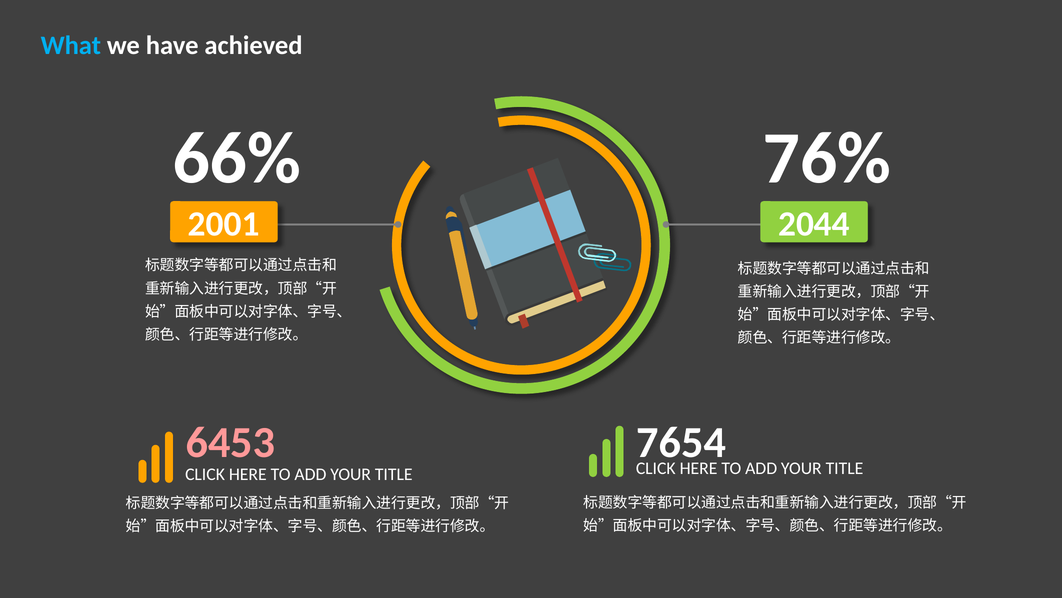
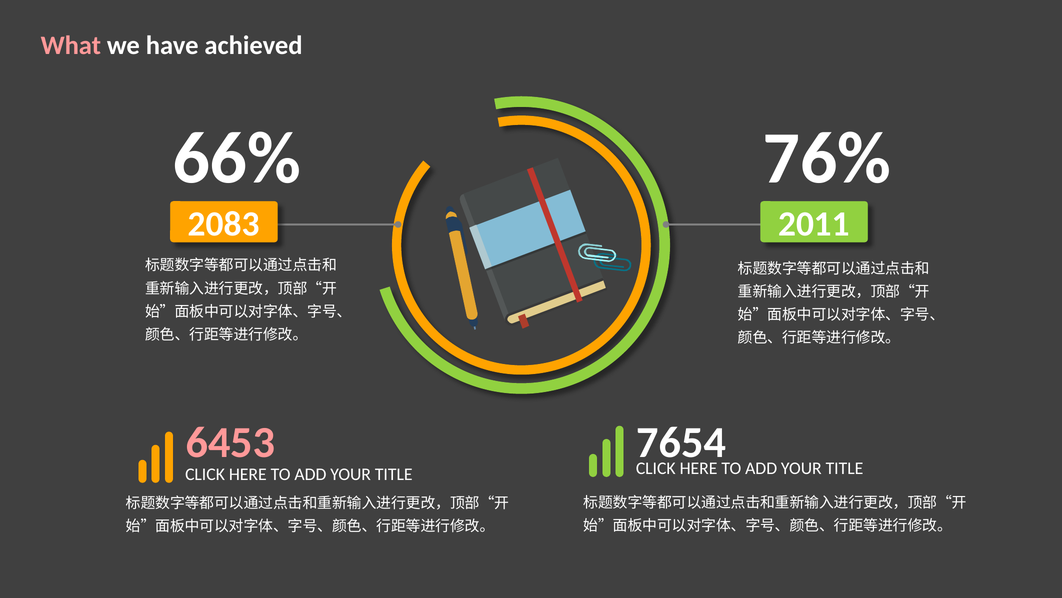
What colour: light blue -> pink
2001: 2001 -> 2083
2044: 2044 -> 2011
